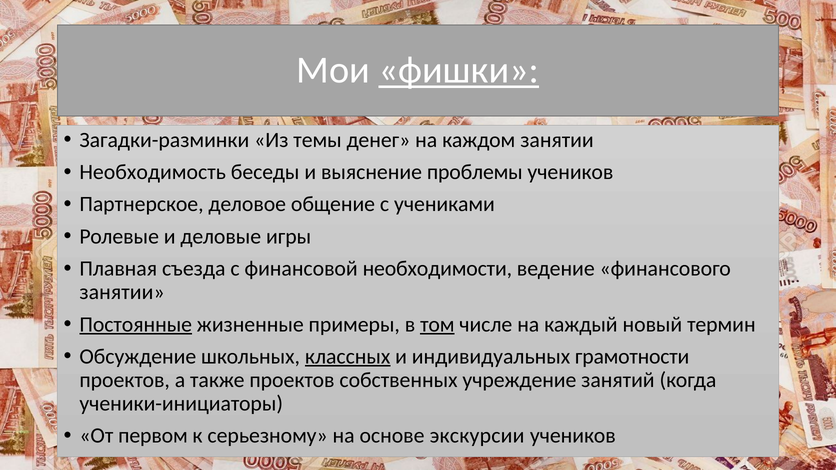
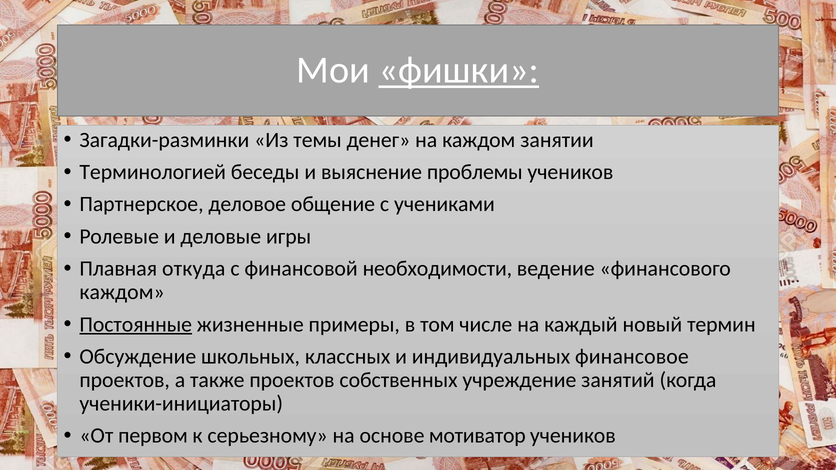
Необходимость: Необходимость -> Терминологией
съезда: съезда -> откуда
занятии at (122, 292): занятии -> каждом
том underline: present -> none
классных underline: present -> none
грамотности: грамотности -> финансовое
экскурсии: экскурсии -> мотиватор
